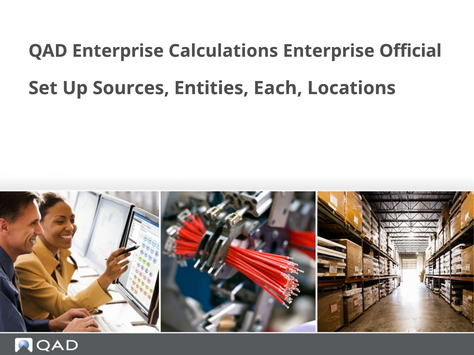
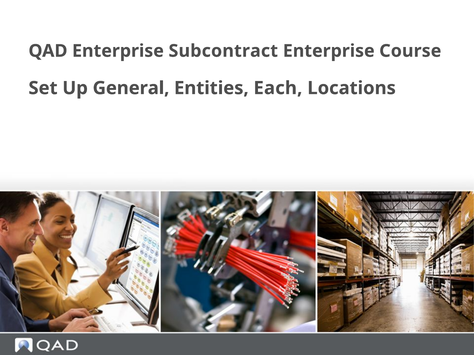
Calculations: Calculations -> Subcontract
Official: Official -> Course
Sources: Sources -> General
